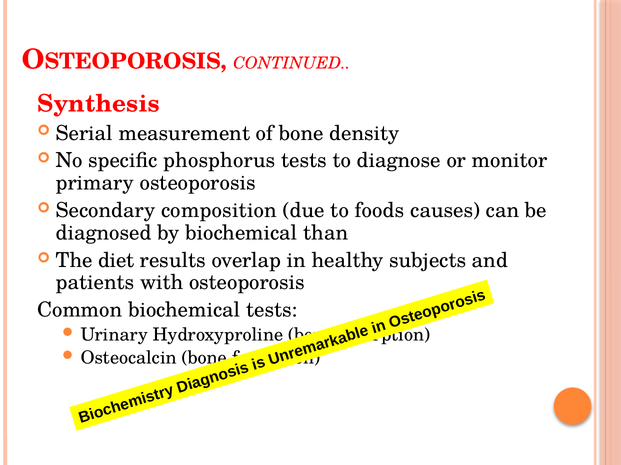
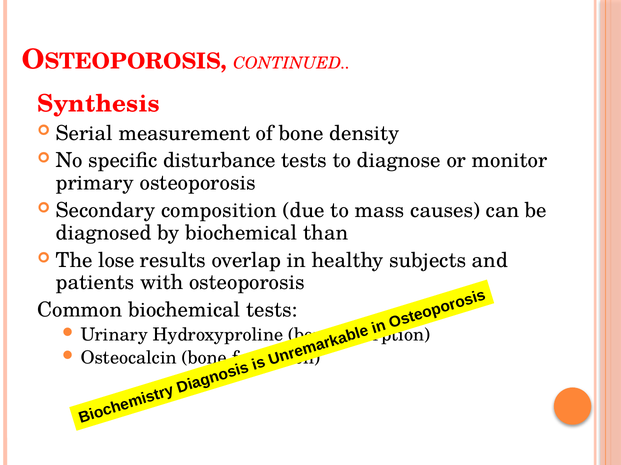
phosphorus: phosphorus -> disturbance
foods: foods -> mass
diet: diet -> lose
